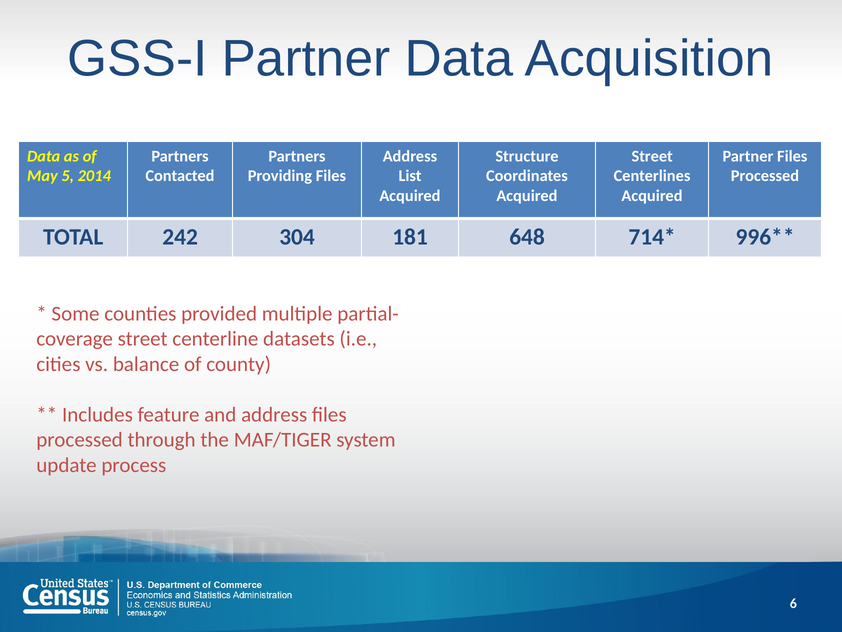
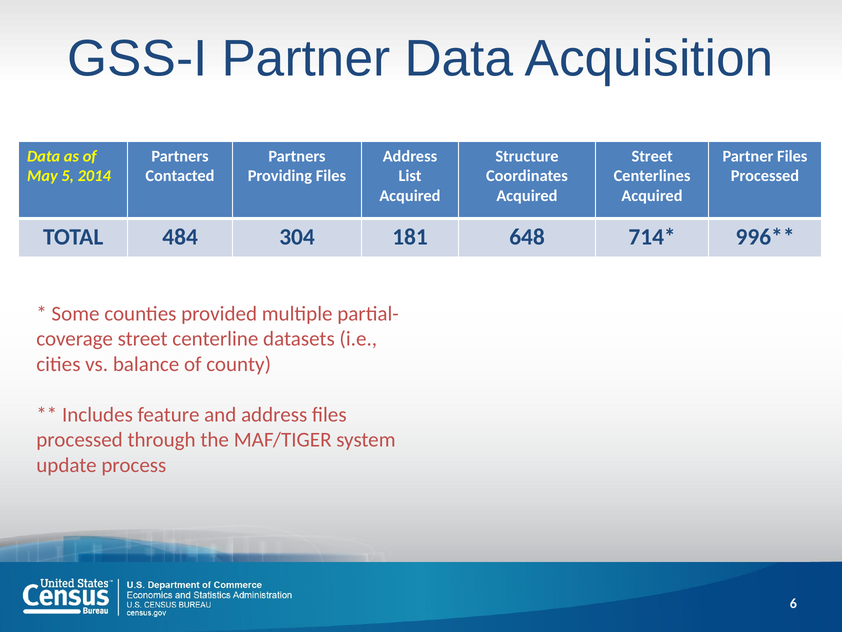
242: 242 -> 484
